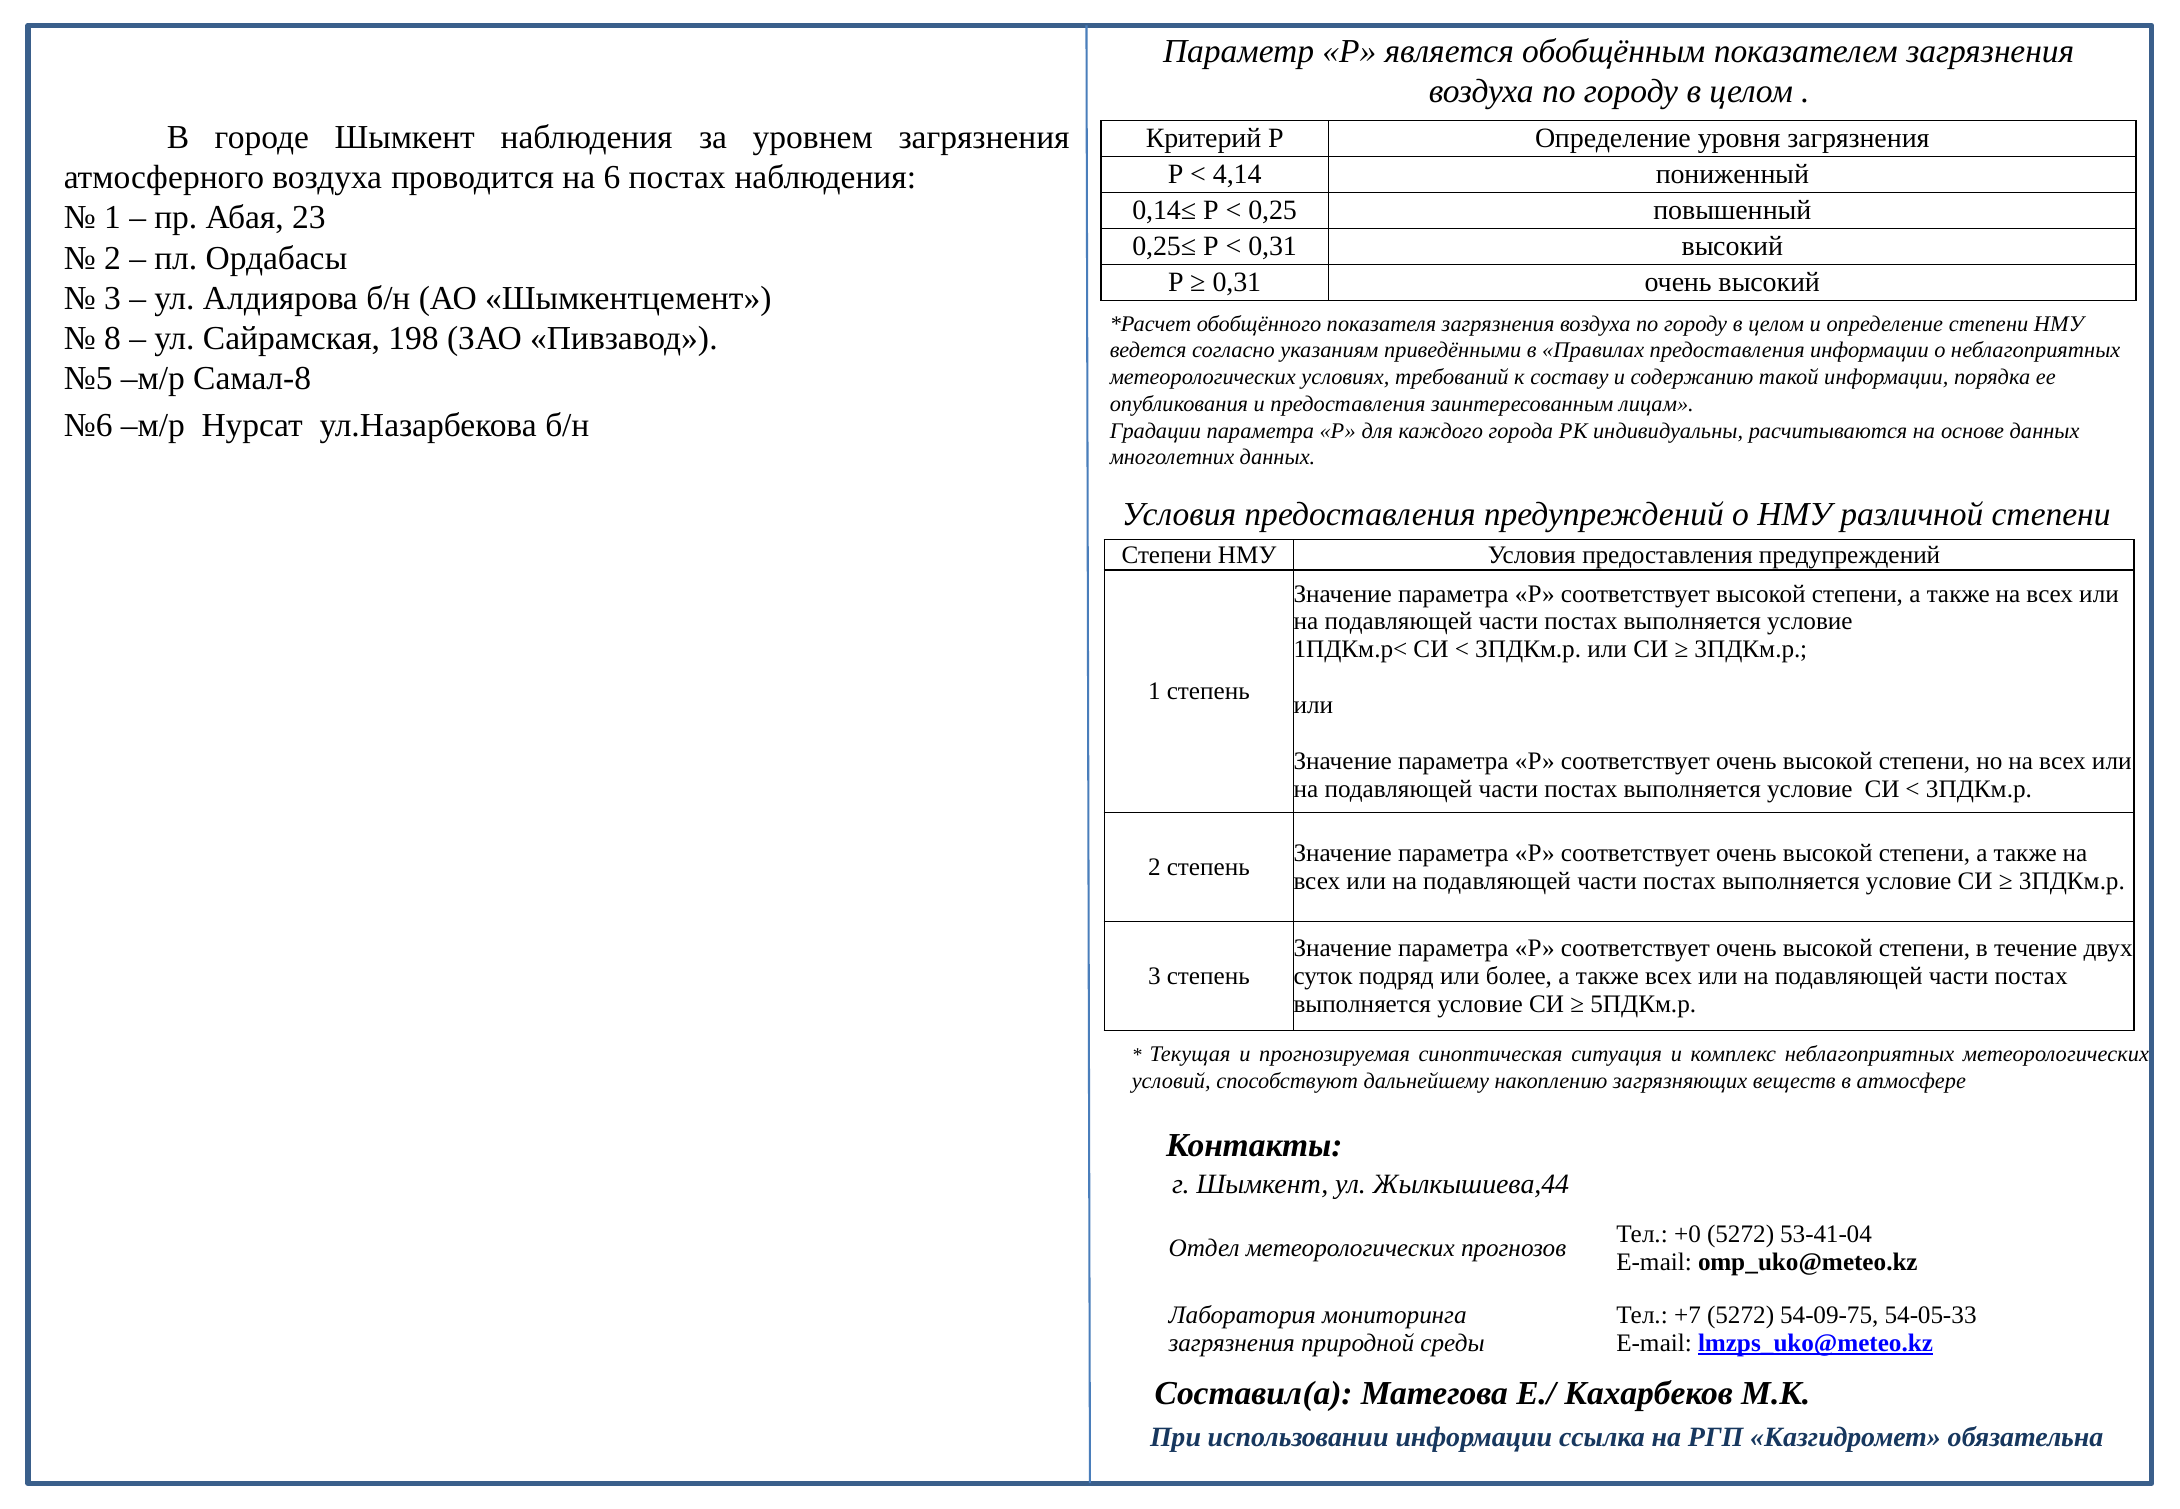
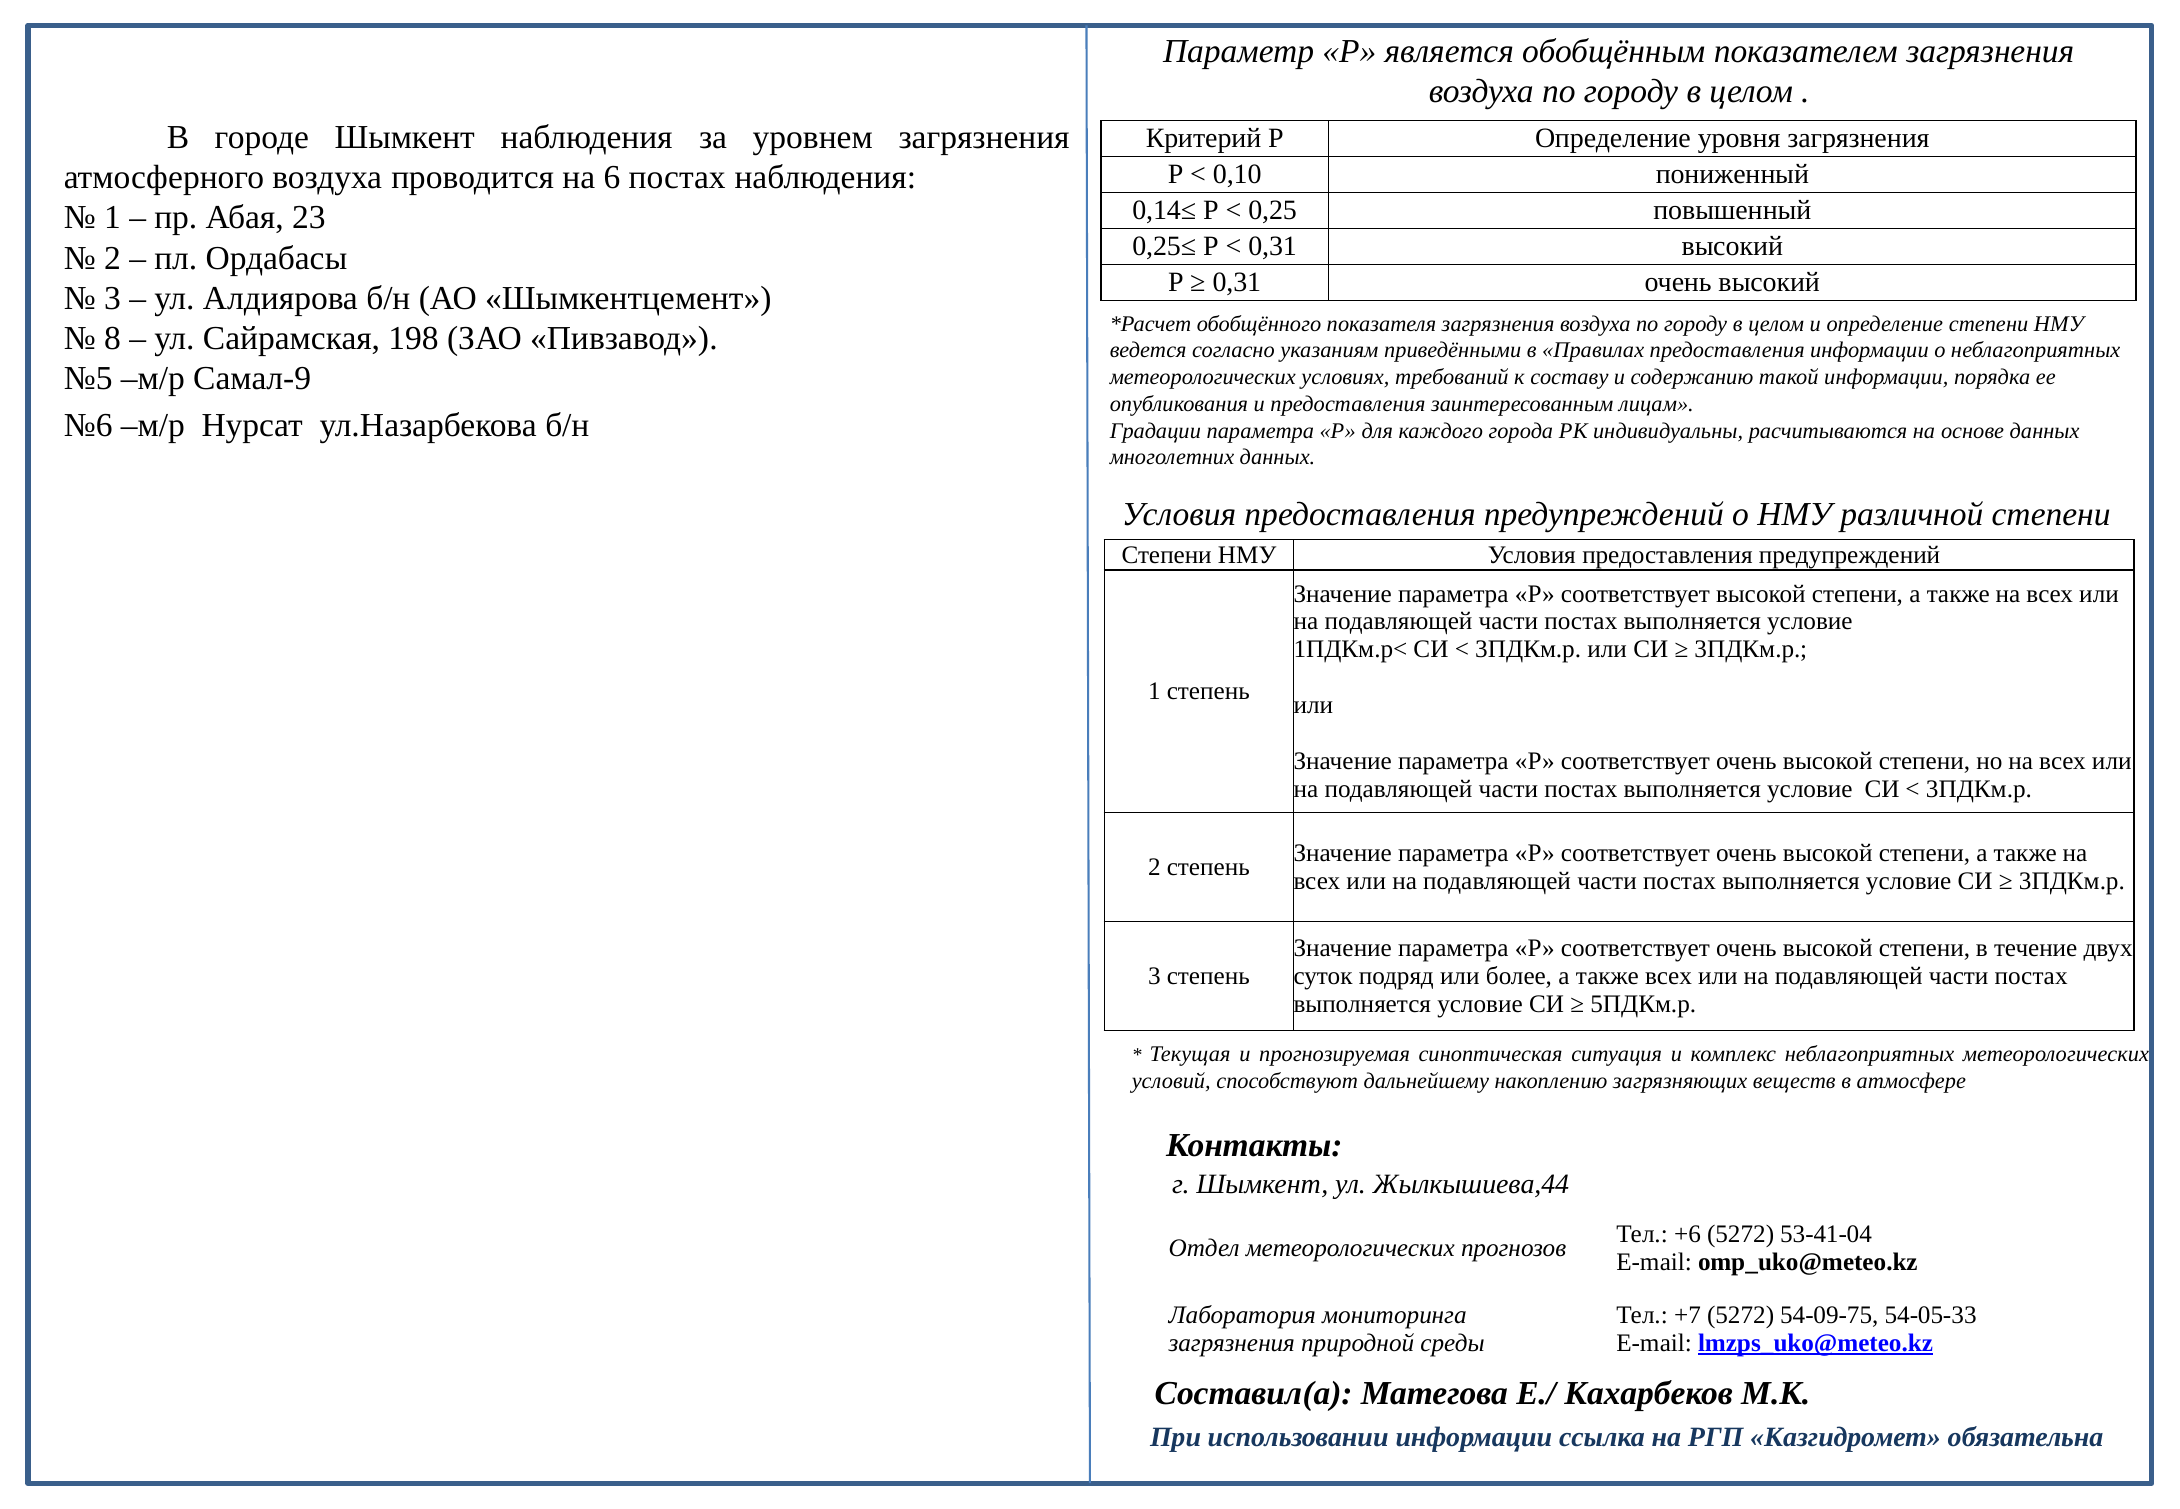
4,14: 4,14 -> 0,10
Самал-8: Самал-8 -> Самал-9
+0: +0 -> +6
